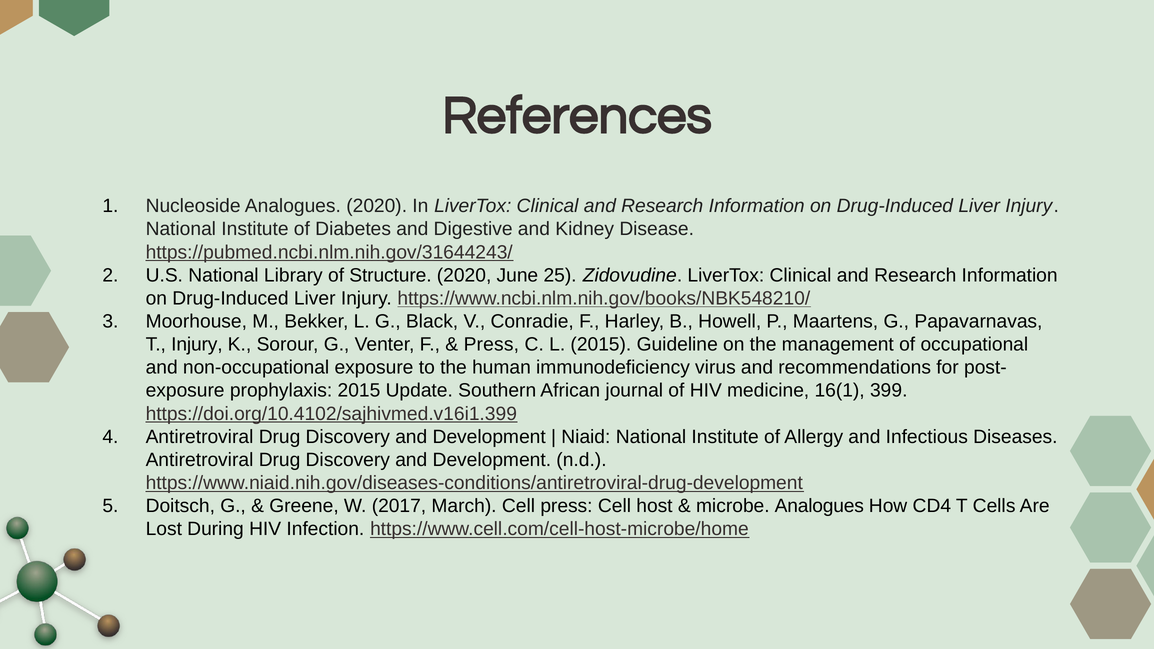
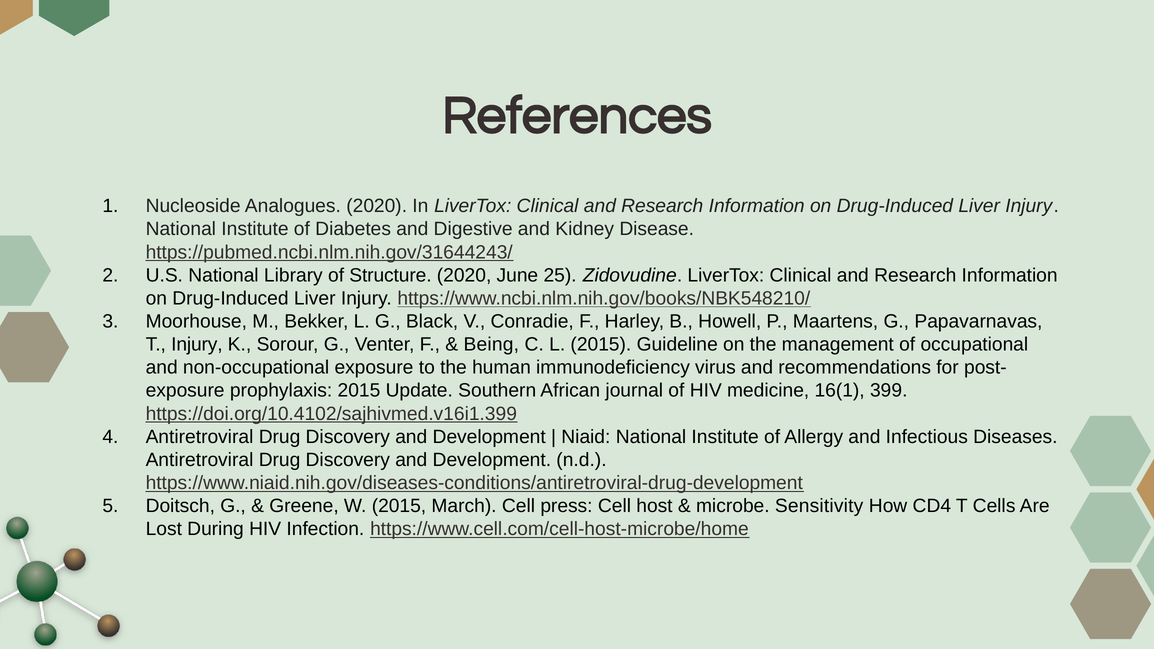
Press at (491, 345): Press -> Being
W 2017: 2017 -> 2015
microbe Analogues: Analogues -> Sensitivity
